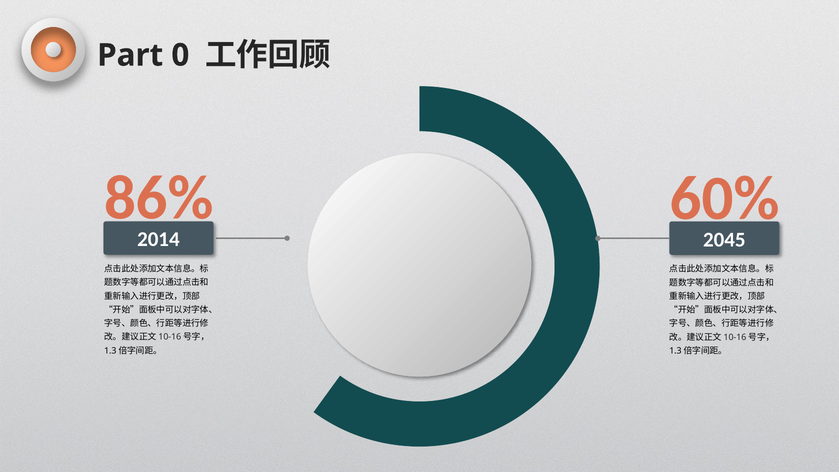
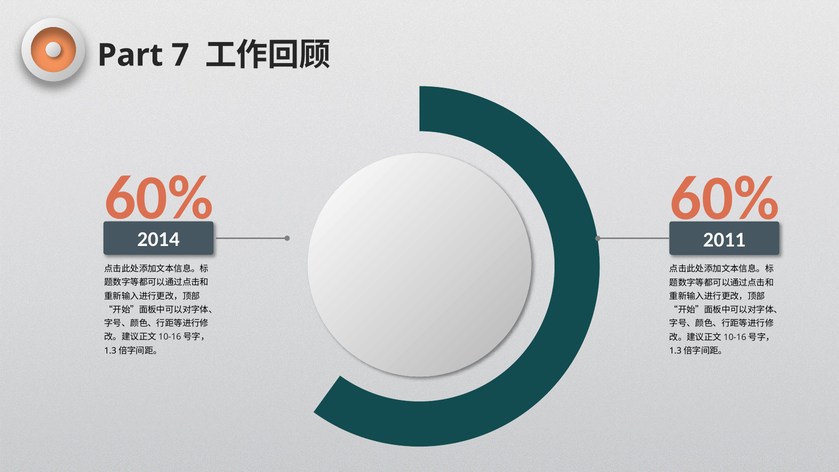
0: 0 -> 7
86% at (159, 198): 86% -> 60%
2045: 2045 -> 2011
